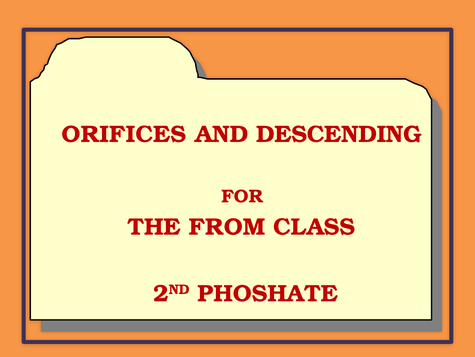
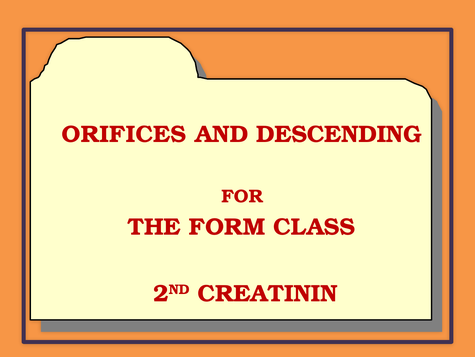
FROM: FROM -> FORM
PHOSHATE: PHOSHATE -> CREATININ
